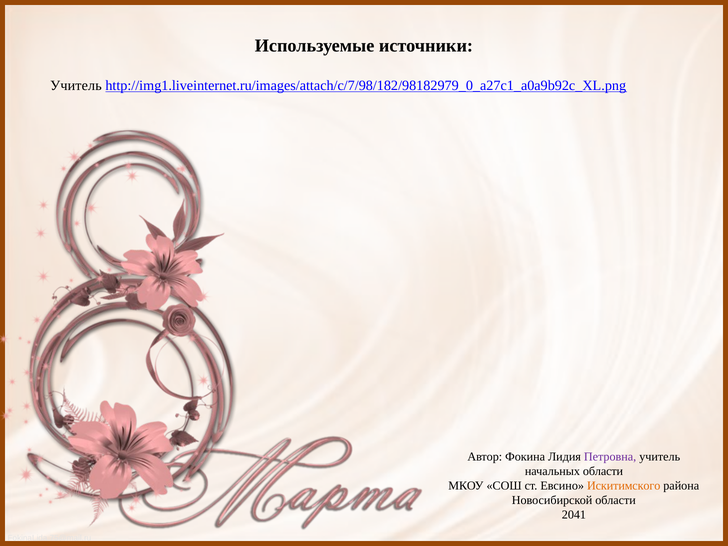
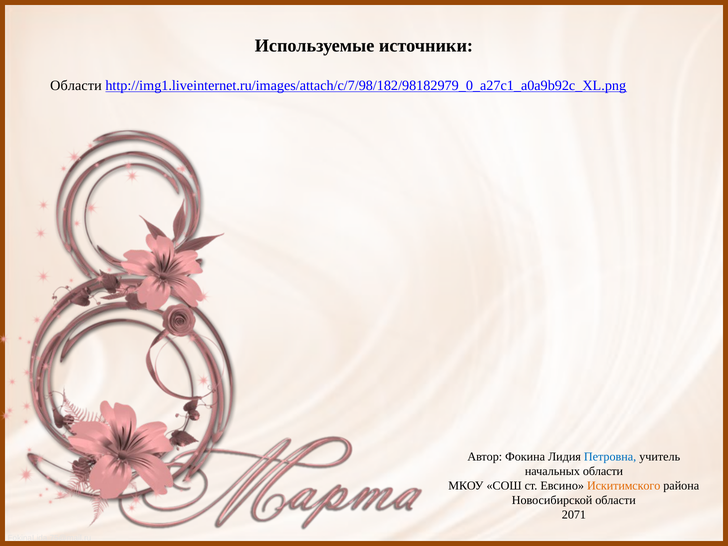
Учитель at (76, 85): Учитель -> Области
Петровна colour: purple -> blue
2041: 2041 -> 2071
